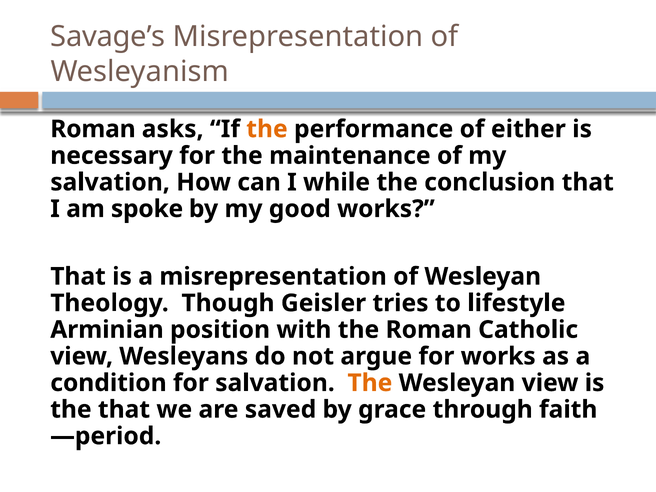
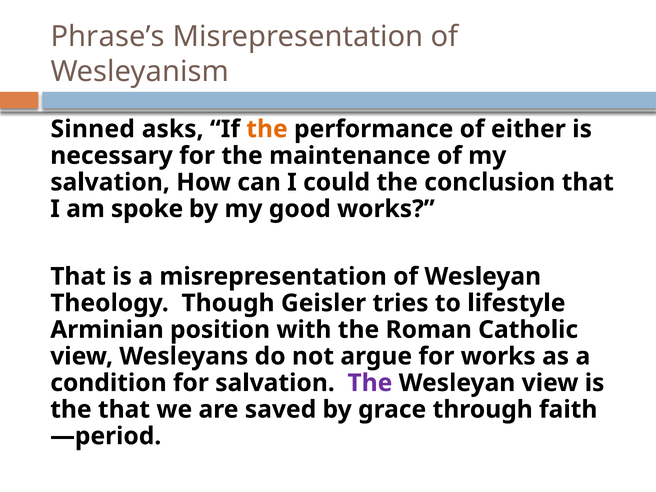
Savage’s: Savage’s -> Phrase’s
Roman at (93, 129): Roman -> Sinned
while: while -> could
The at (370, 383) colour: orange -> purple
